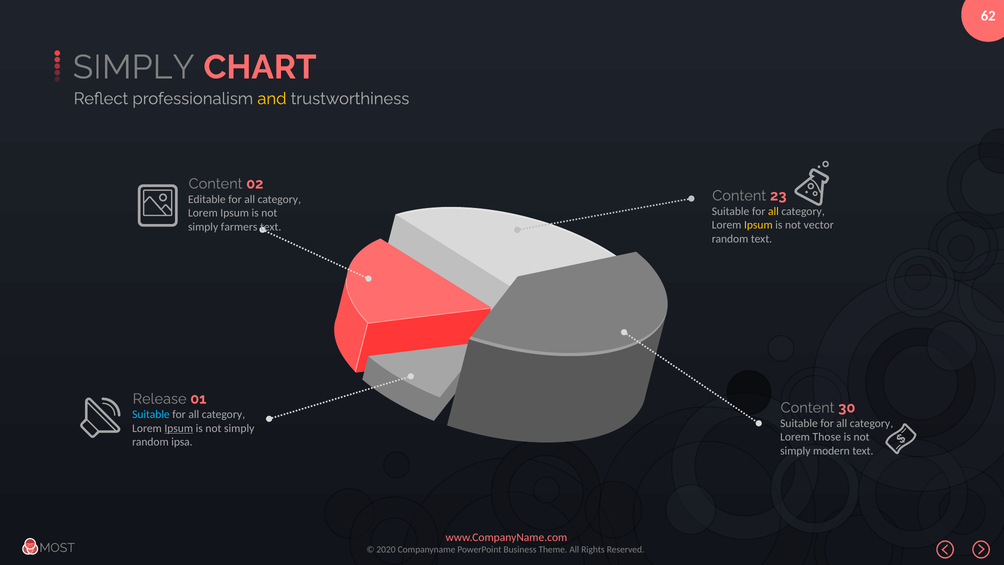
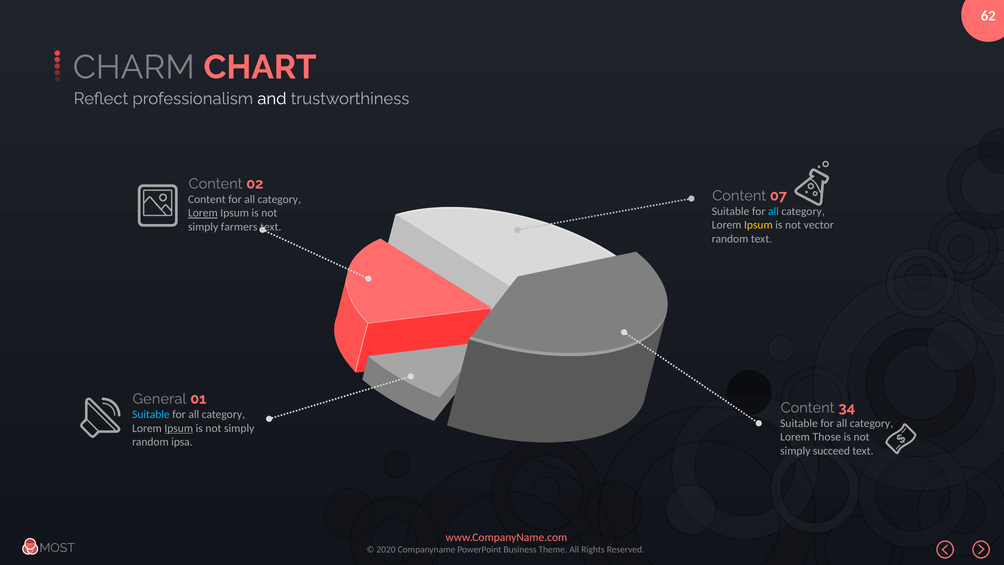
SIMPLY at (134, 67): SIMPLY -> CHARM
and colour: yellow -> white
23: 23 -> 07
Editable at (207, 199): Editable -> Content
all at (773, 211) colour: yellow -> light blue
Lorem at (203, 213) underline: none -> present
Release: Release -> General
30: 30 -> 34
modern: modern -> succeed
